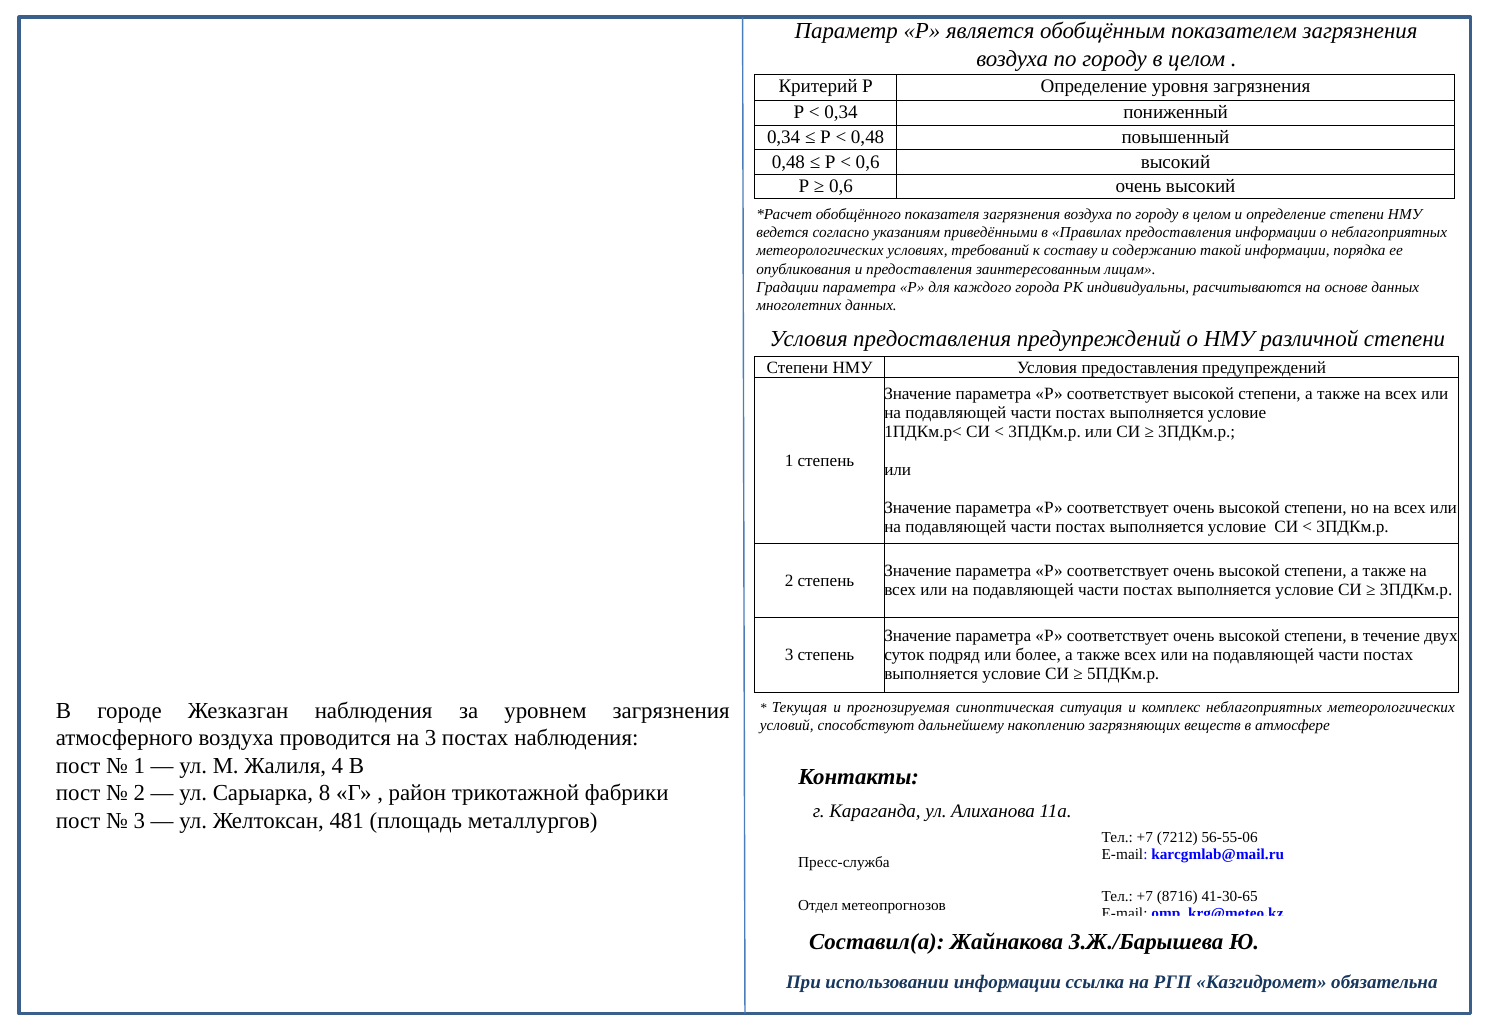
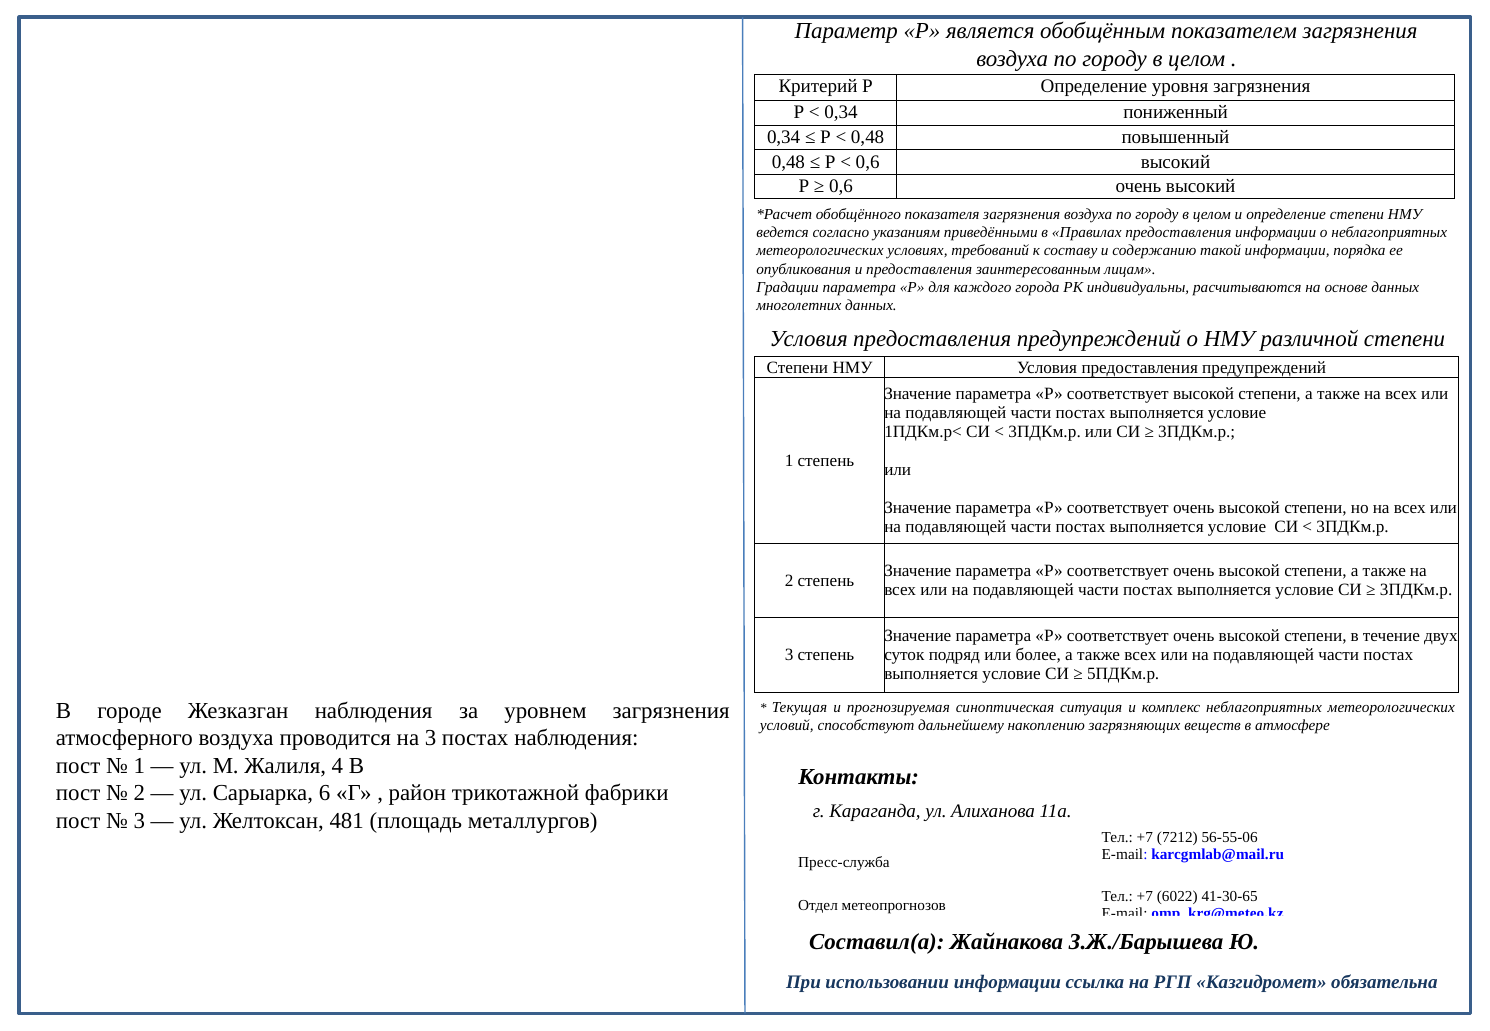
8: 8 -> 6
8716: 8716 -> 6022
